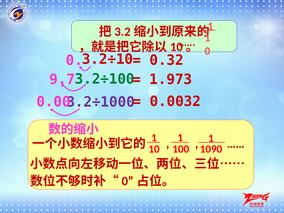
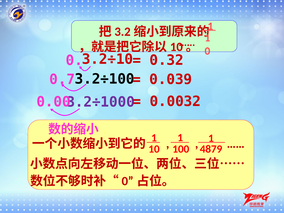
3.2÷100 colour: green -> black
1.973: 1.973 -> 0.039
9.7: 9.7 -> 0.7
1090: 1090 -> 4879
